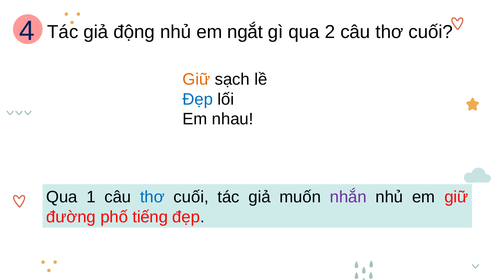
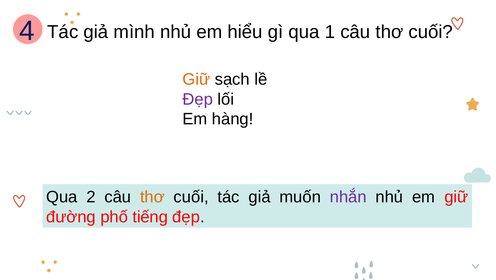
động: động -> mình
ngắt: ngắt -> hiểu
2: 2 -> 1
Đẹp at (198, 99) colour: blue -> purple
nhau: nhau -> hàng
1: 1 -> 2
thơ at (152, 197) colour: blue -> orange
